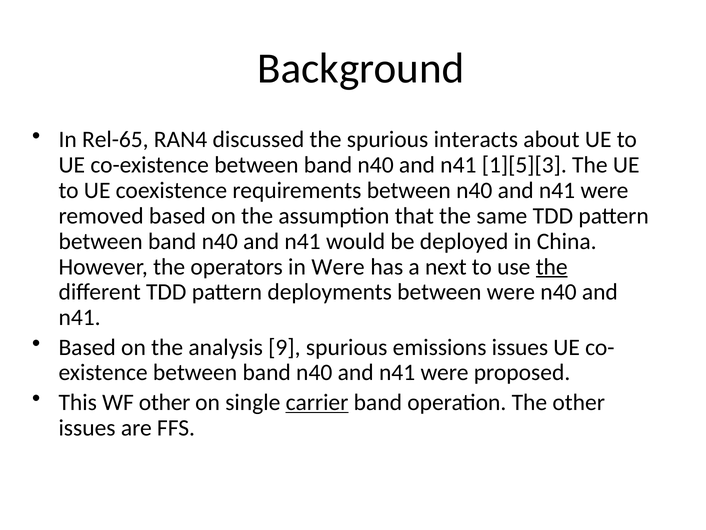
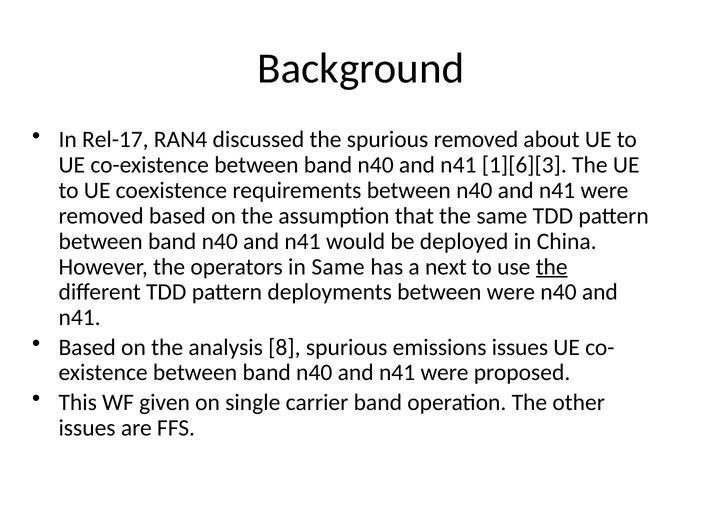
Rel-65: Rel-65 -> Rel-17
spurious interacts: interacts -> removed
1][5][3: 1][5][3 -> 1][6][3
in Were: Were -> Same
9: 9 -> 8
WF other: other -> given
carrier underline: present -> none
